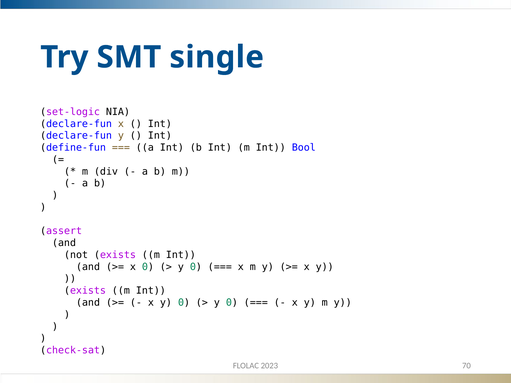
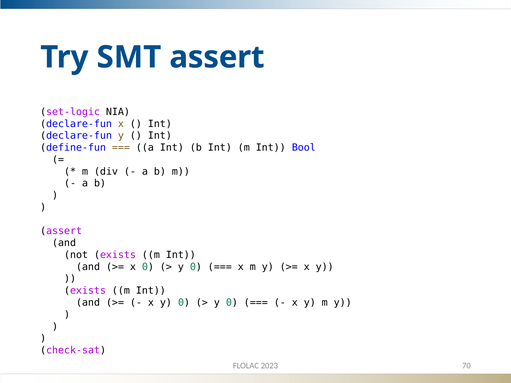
SMT single: single -> assert
